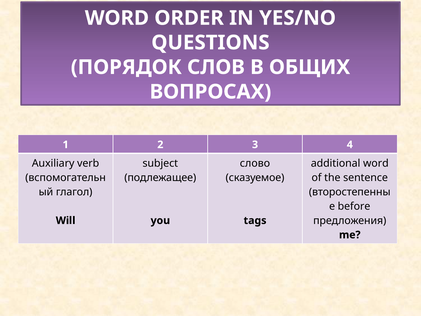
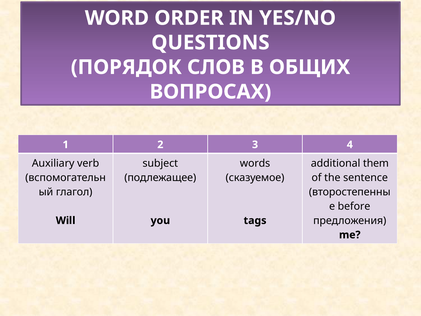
слово: слово -> words
additional word: word -> them
